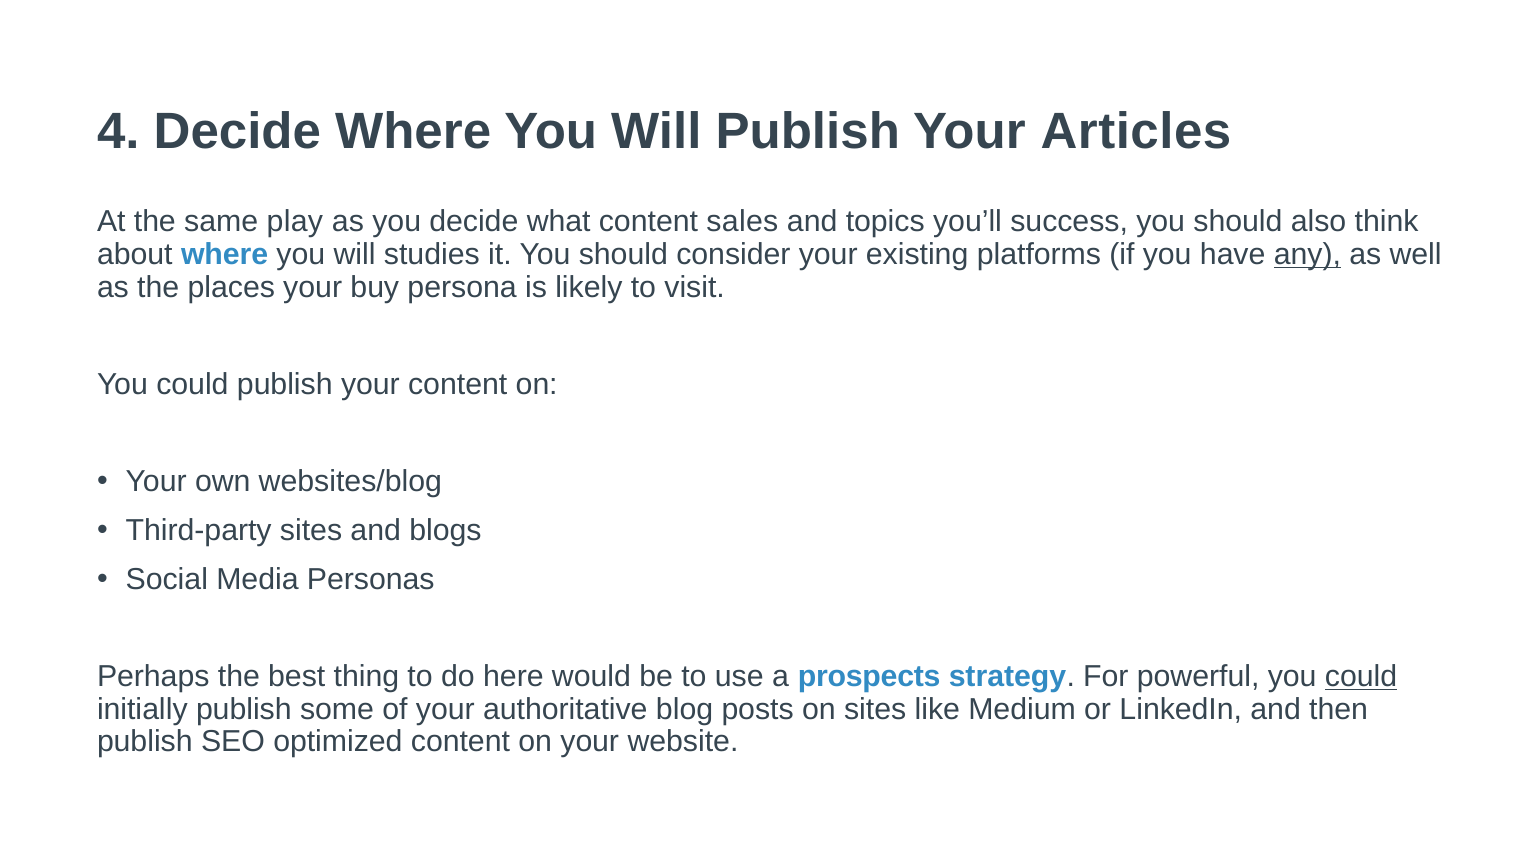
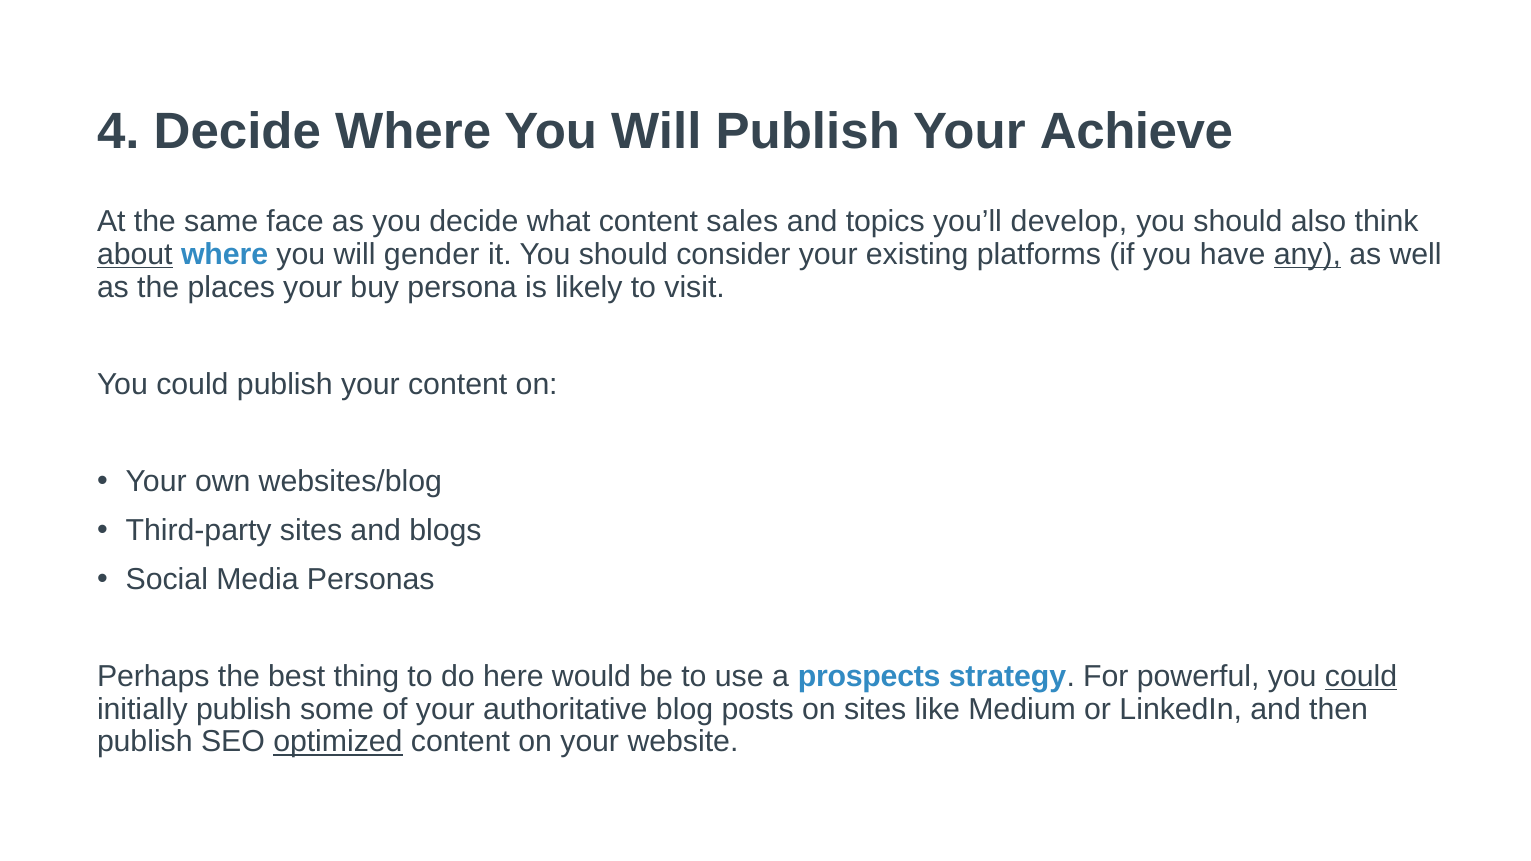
Articles: Articles -> Achieve
play: play -> face
success: success -> develop
about underline: none -> present
studies: studies -> gender
optimized underline: none -> present
